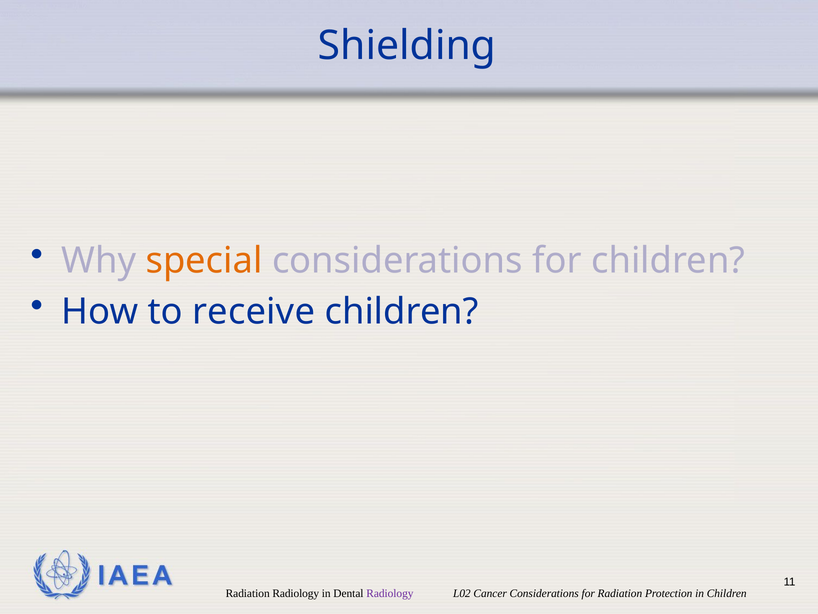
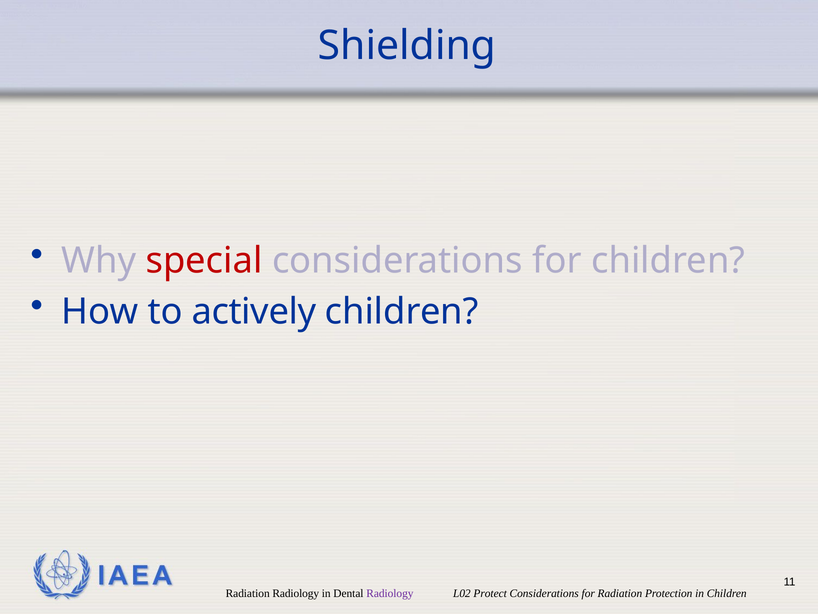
special colour: orange -> red
receive: receive -> actively
Cancer: Cancer -> Protect
